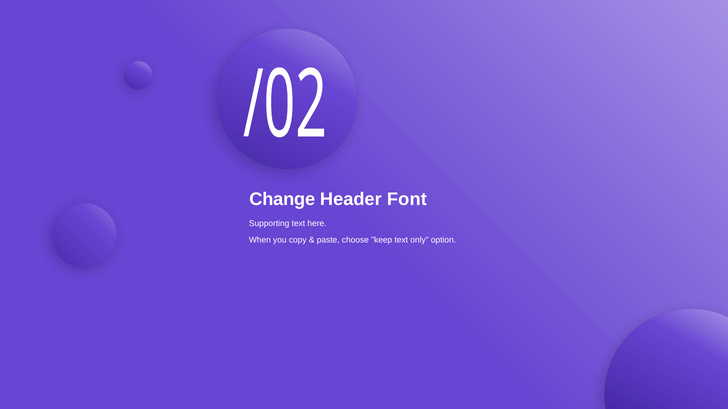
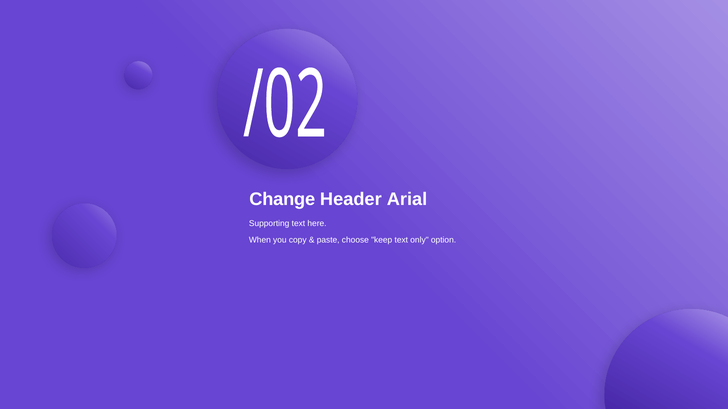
Font: Font -> Arial
